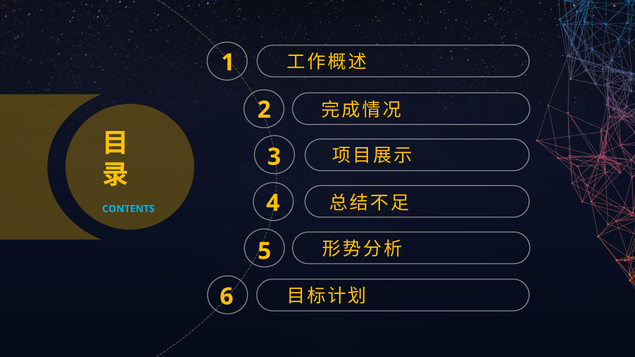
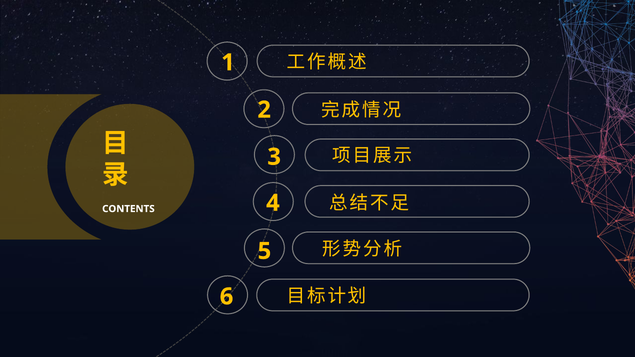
CONTENTS colour: light blue -> white
